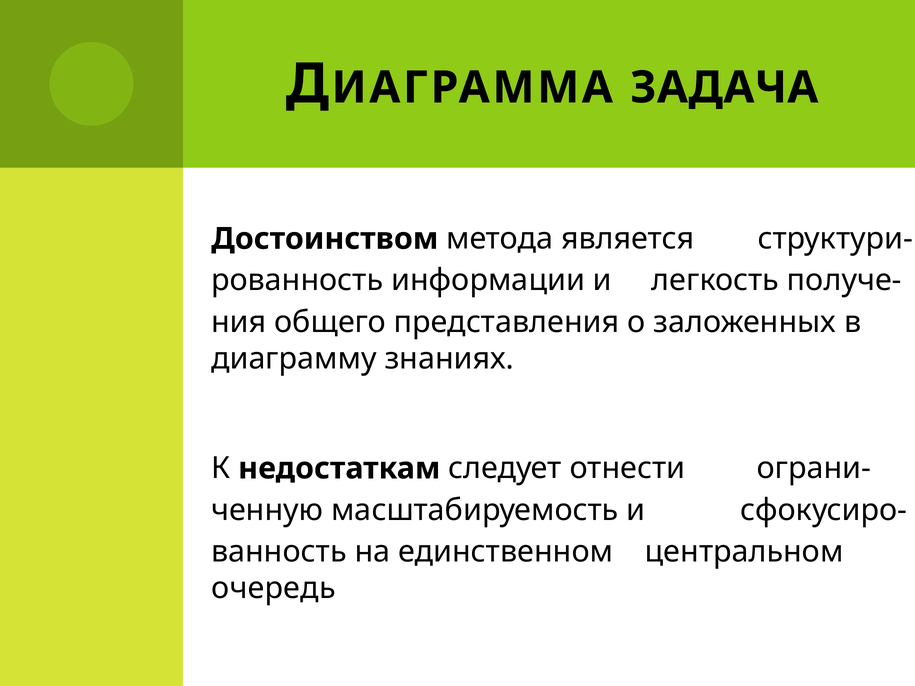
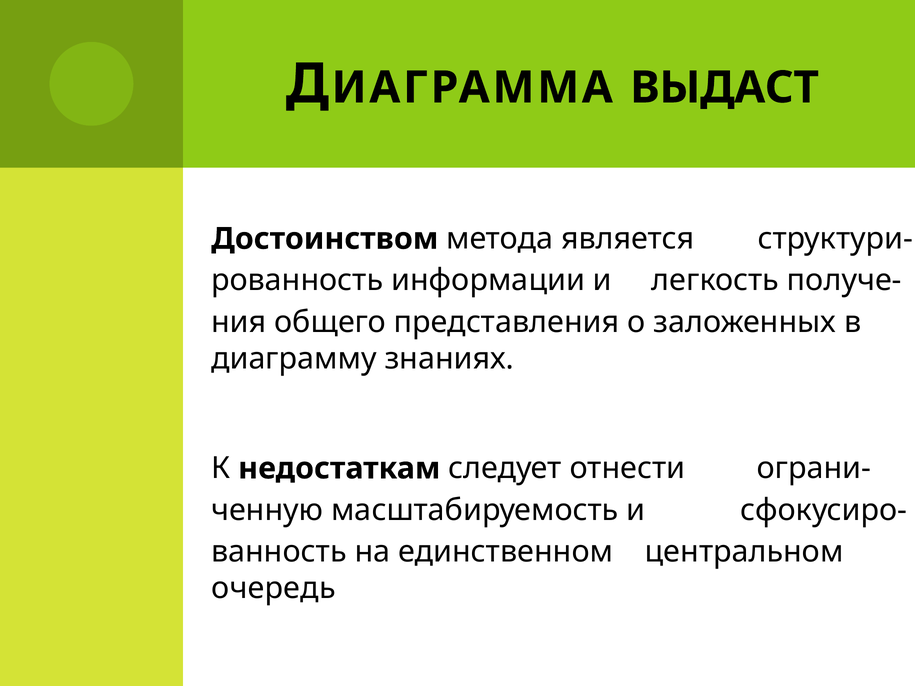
ЗАДАЧА: ЗАДАЧА -> ВЫДАСТ
